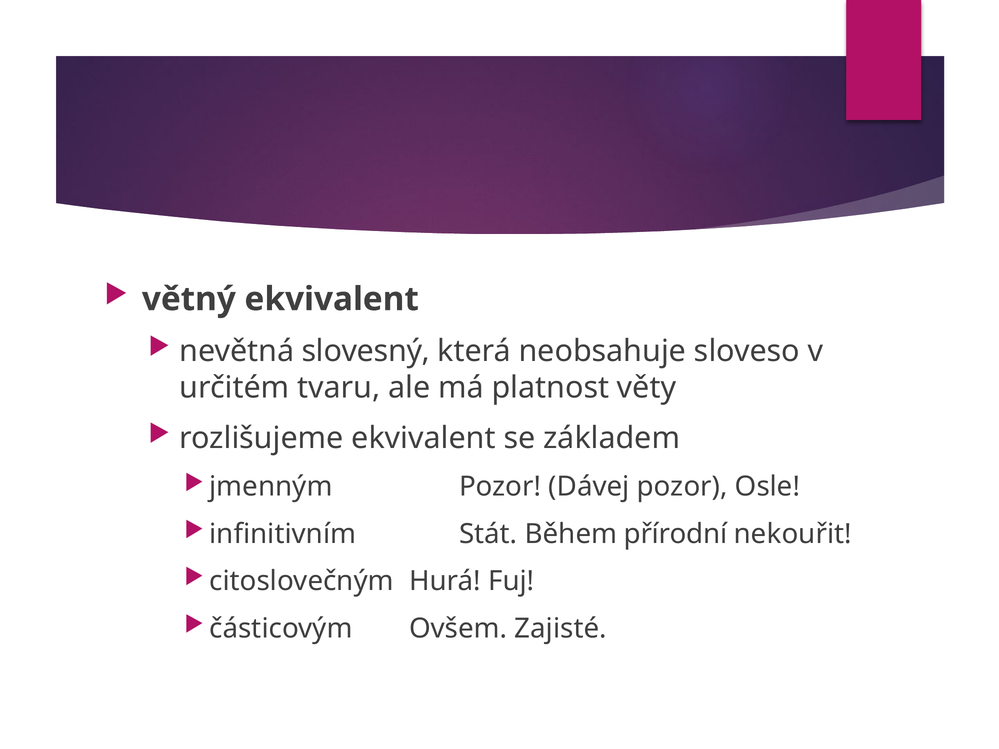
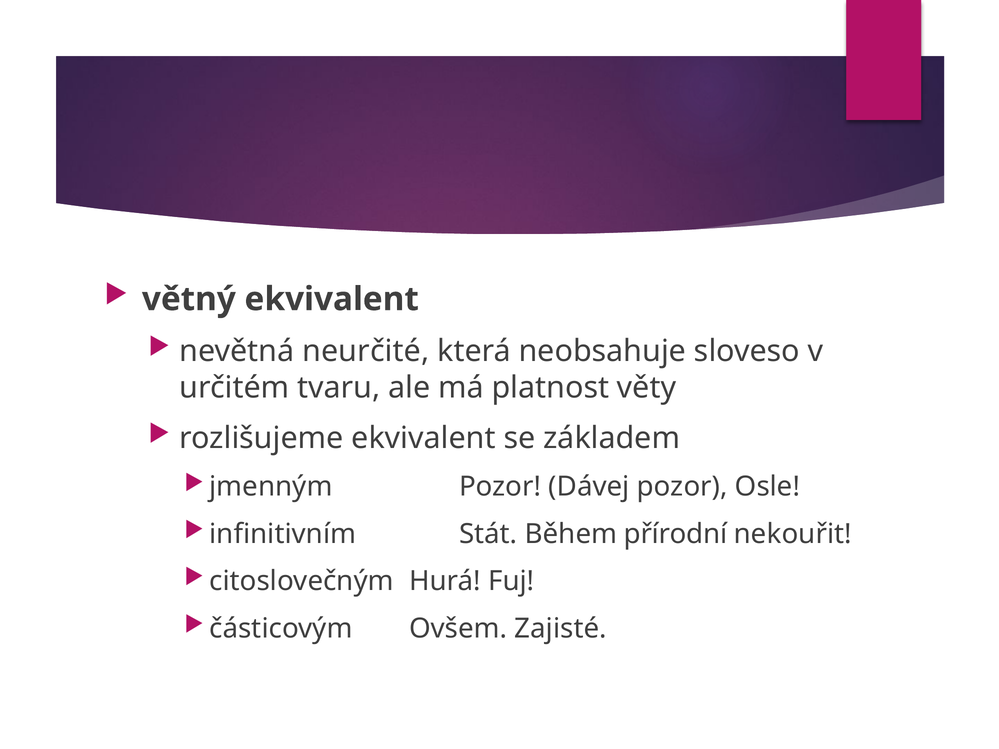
slovesný: slovesný -> neurčité
